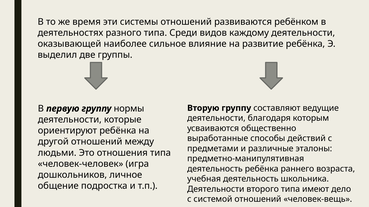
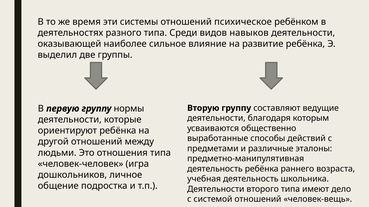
развиваются: развиваются -> психическое
каждому: каждому -> навыков
